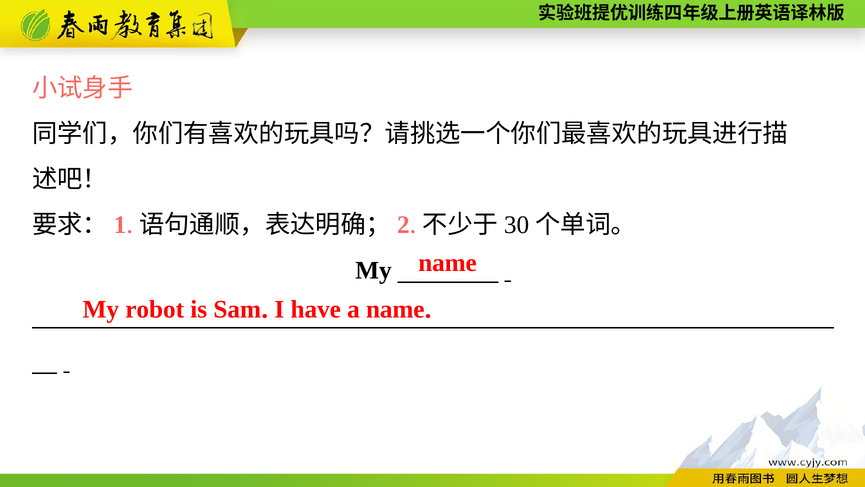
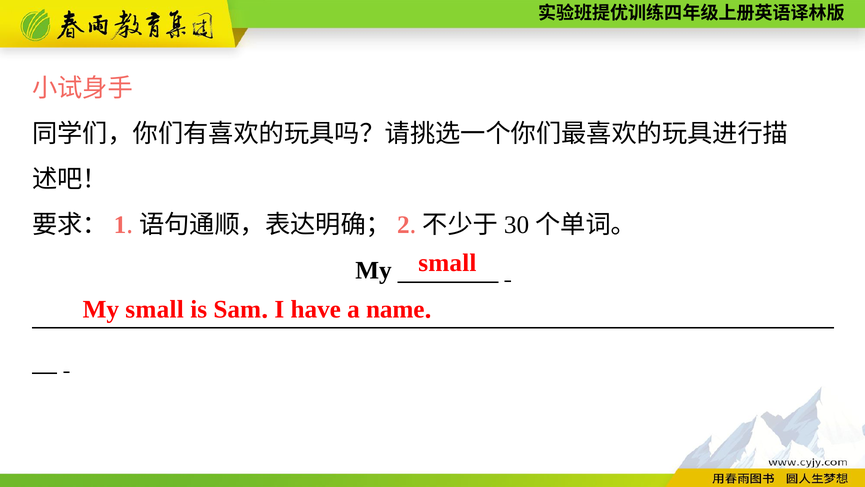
name at (448, 263): name -> small
My robot: robot -> small
